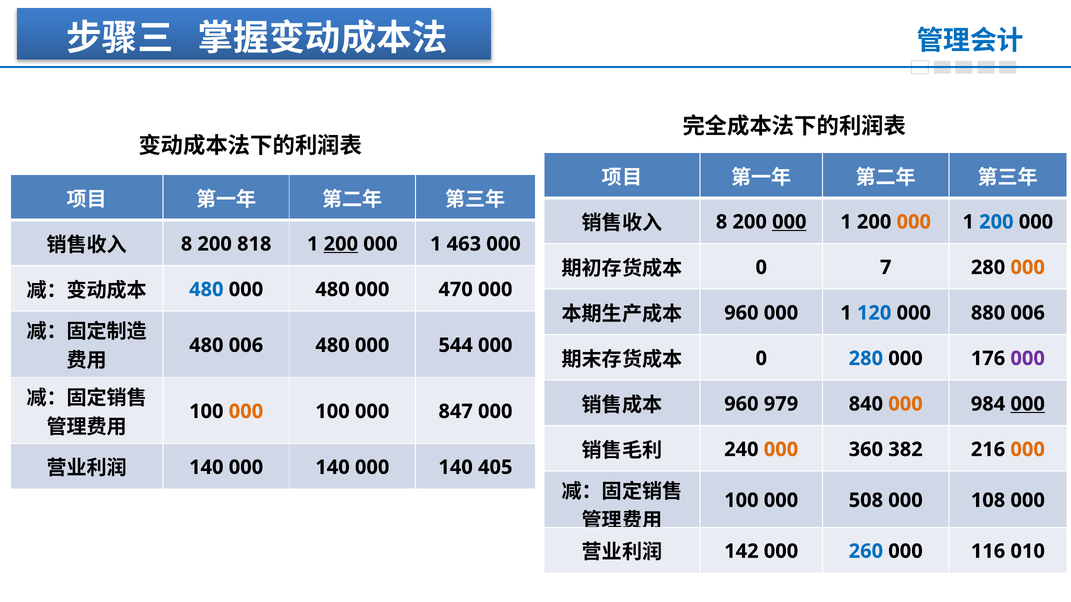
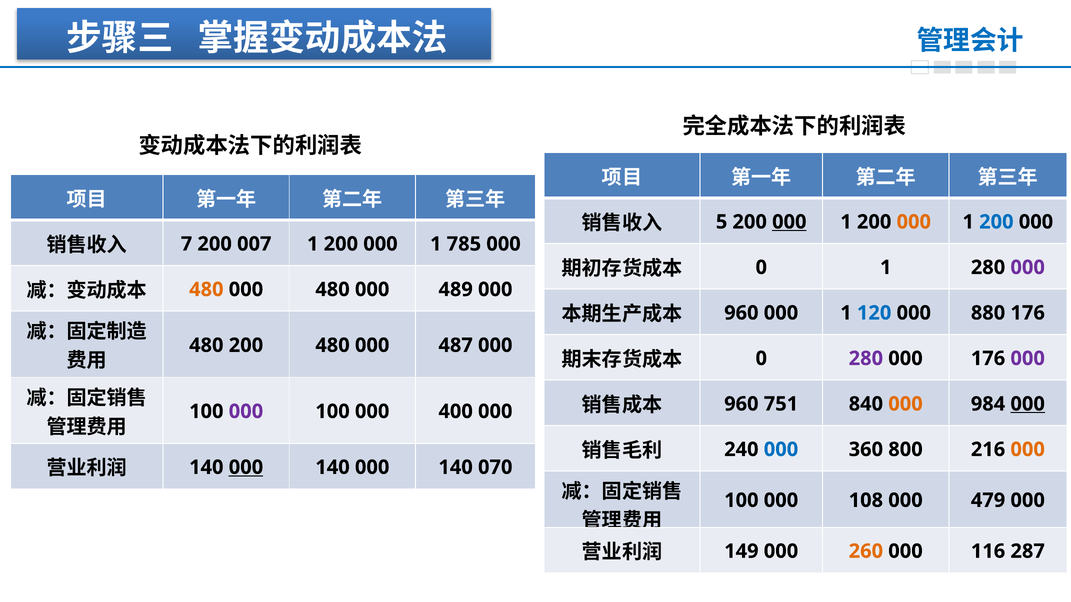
8 at (722, 222): 8 -> 5
8 at (187, 244): 8 -> 7
818: 818 -> 007
200 at (341, 244) underline: present -> none
463: 463 -> 785
0 7: 7 -> 1
000 at (1028, 268) colour: orange -> purple
480 at (206, 290) colour: blue -> orange
470: 470 -> 489
880 006: 006 -> 176
480 006: 006 -> 200
544: 544 -> 487
280 at (866, 359) colour: blue -> purple
979: 979 -> 751
000 at (246, 412) colour: orange -> purple
847: 847 -> 400
000 at (781, 450) colour: orange -> blue
382: 382 -> 800
000 at (246, 468) underline: none -> present
405: 405 -> 070
508: 508 -> 108
108: 108 -> 479
142: 142 -> 149
260 colour: blue -> orange
010: 010 -> 287
